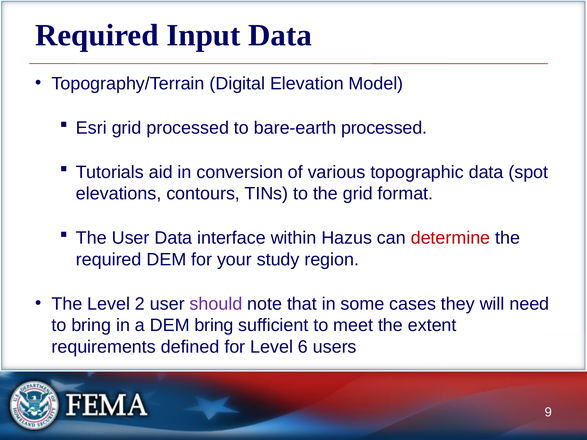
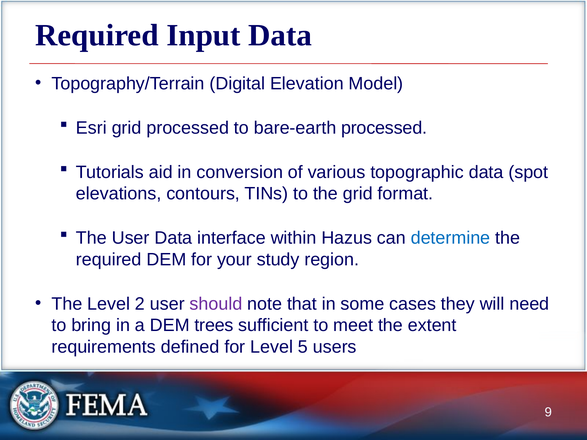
determine colour: red -> blue
DEM bring: bring -> trees
6: 6 -> 5
